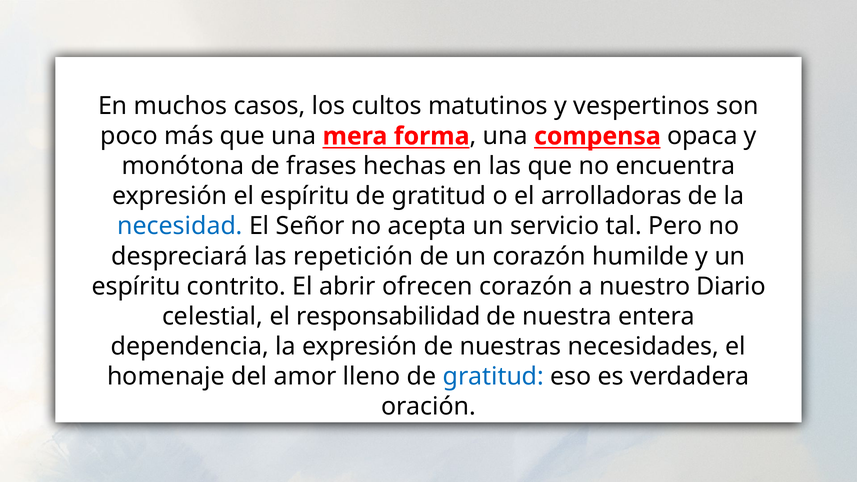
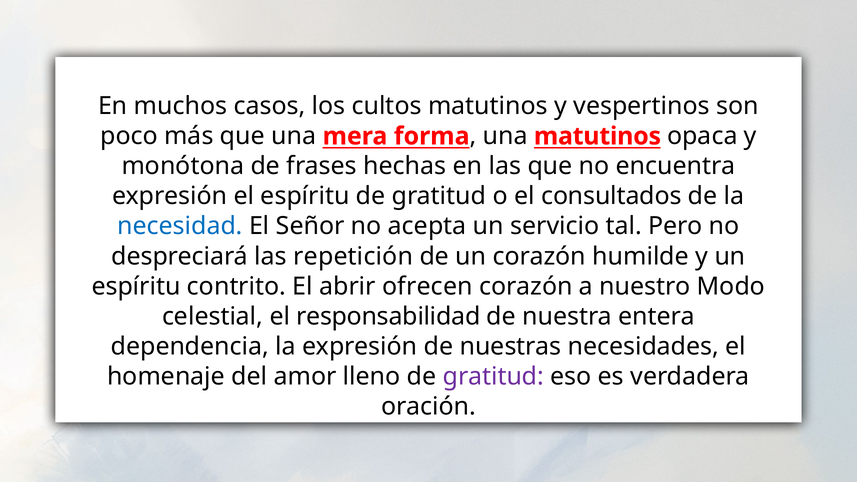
una compensa: compensa -> matutinos
arrolladoras: arrolladoras -> consultados
Diario: Diario -> Modo
gratitud at (493, 376) colour: blue -> purple
